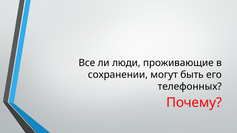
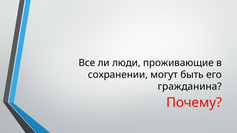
телефонных: телефонных -> гражданина
